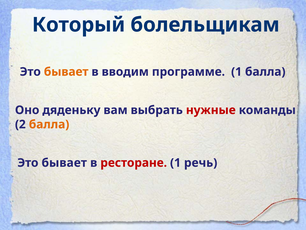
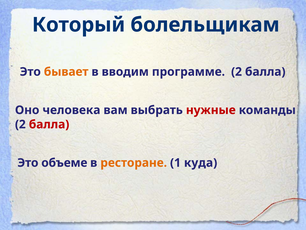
программе 1: 1 -> 2
дяденьку: дяденьку -> человека
балла at (49, 124) colour: orange -> red
бывает at (64, 162): бывает -> объеме
ресторане colour: red -> orange
речь: речь -> куда
